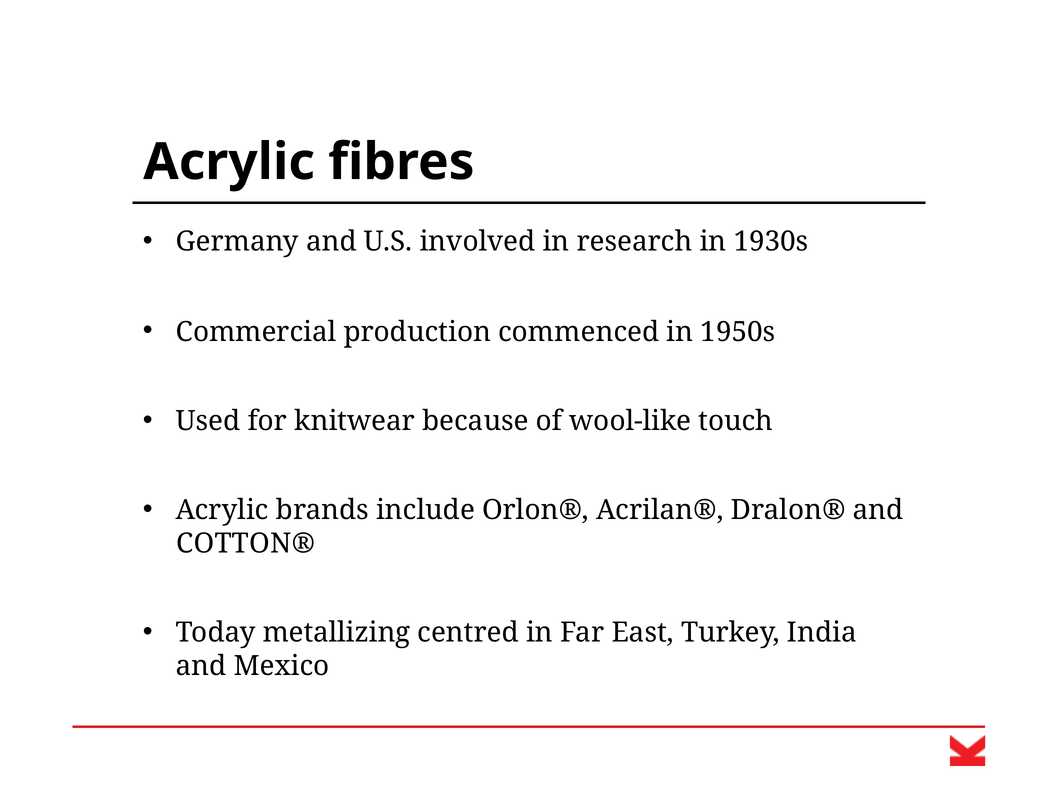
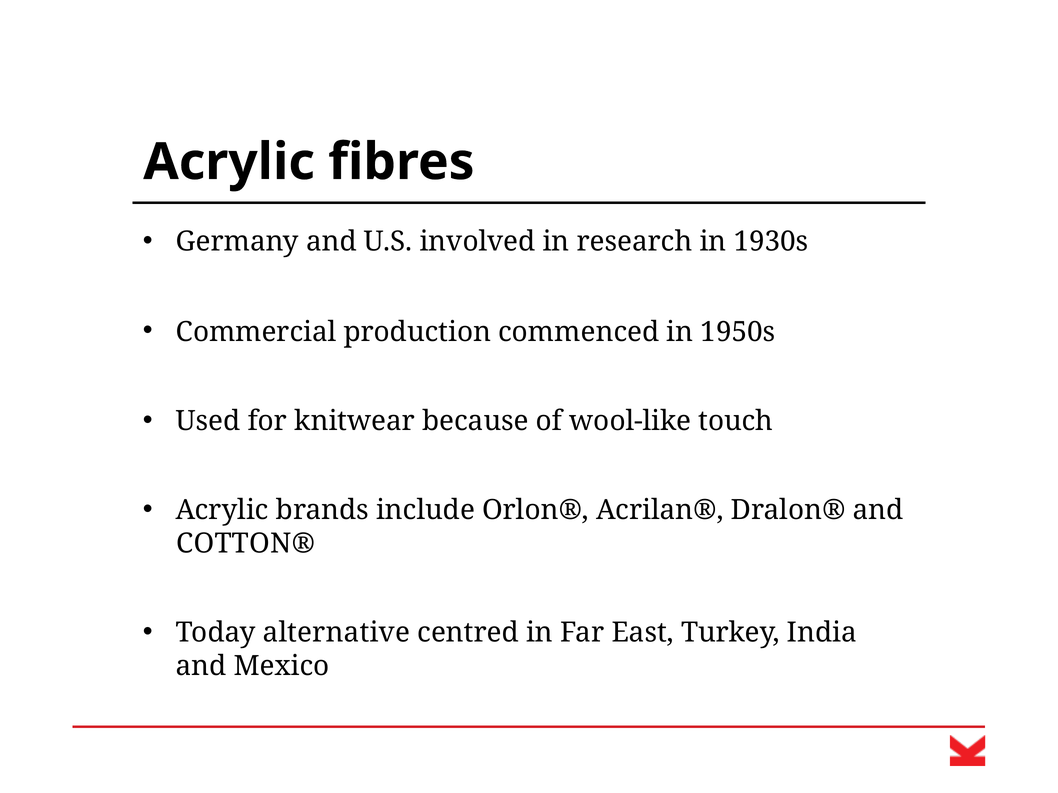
metallizing: metallizing -> alternative
